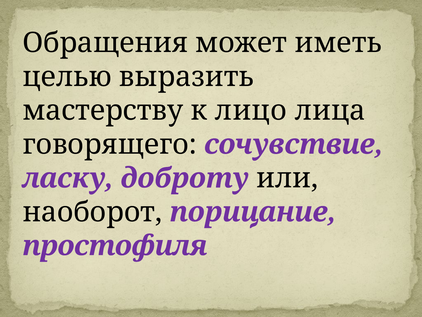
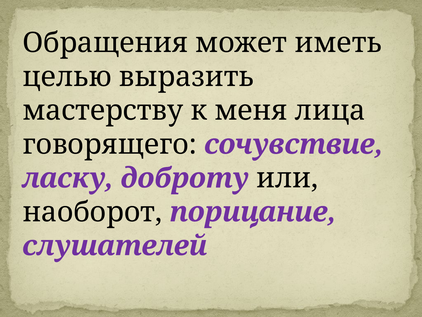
лицо: лицо -> меня
простофиля: простофиля -> слушателей
